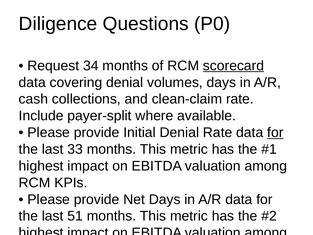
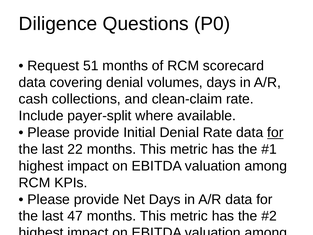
34: 34 -> 51
scorecard underline: present -> none
33: 33 -> 22
51: 51 -> 47
